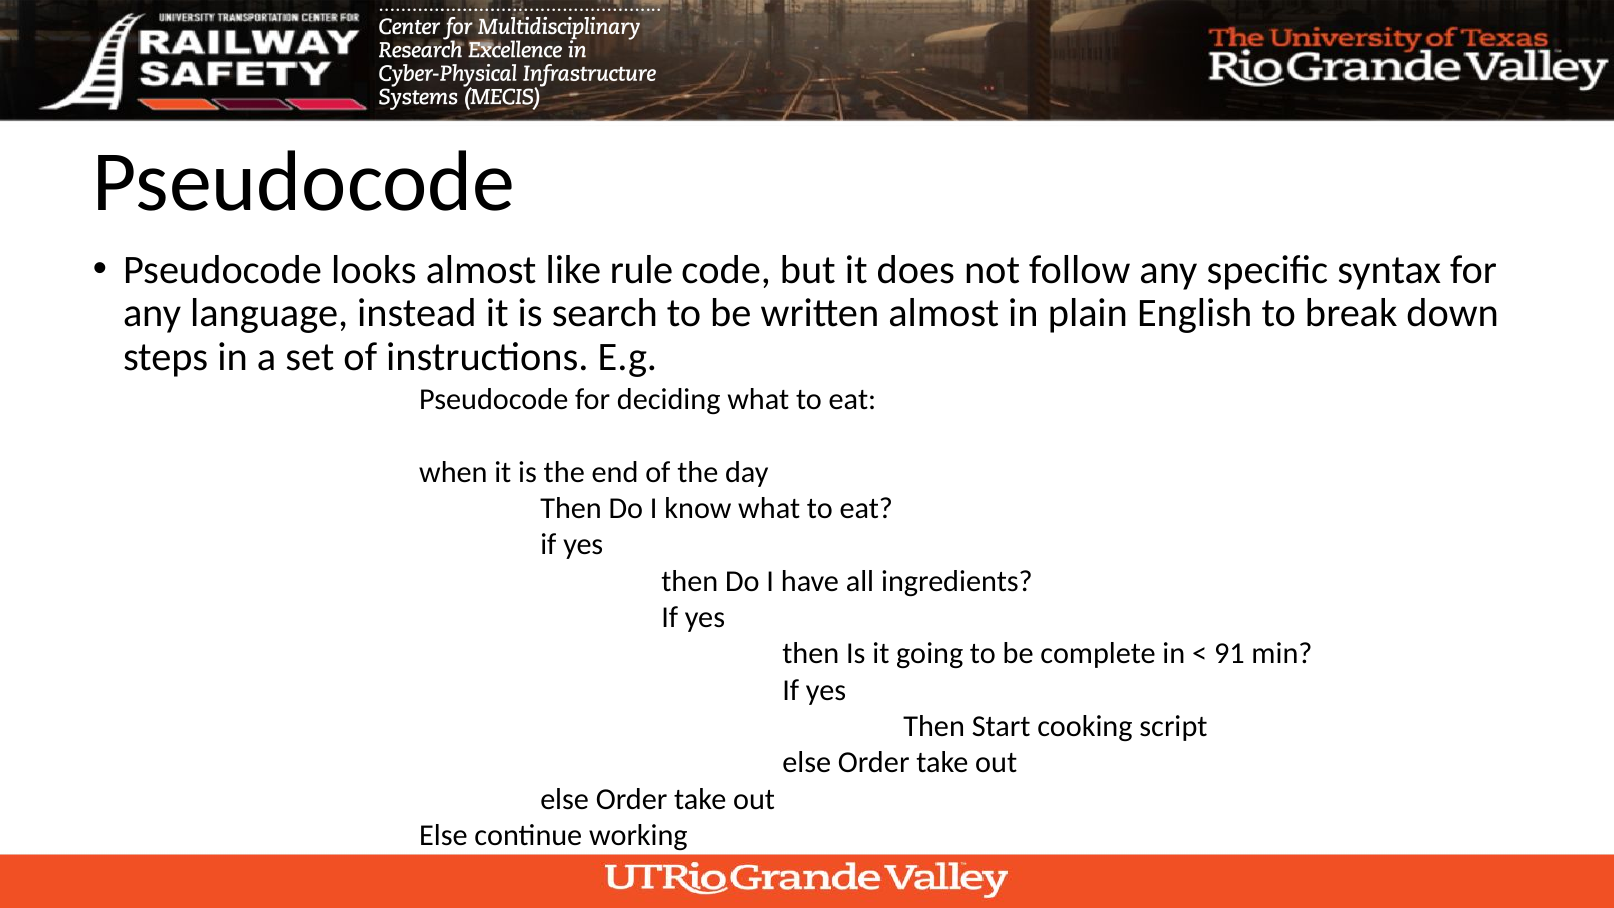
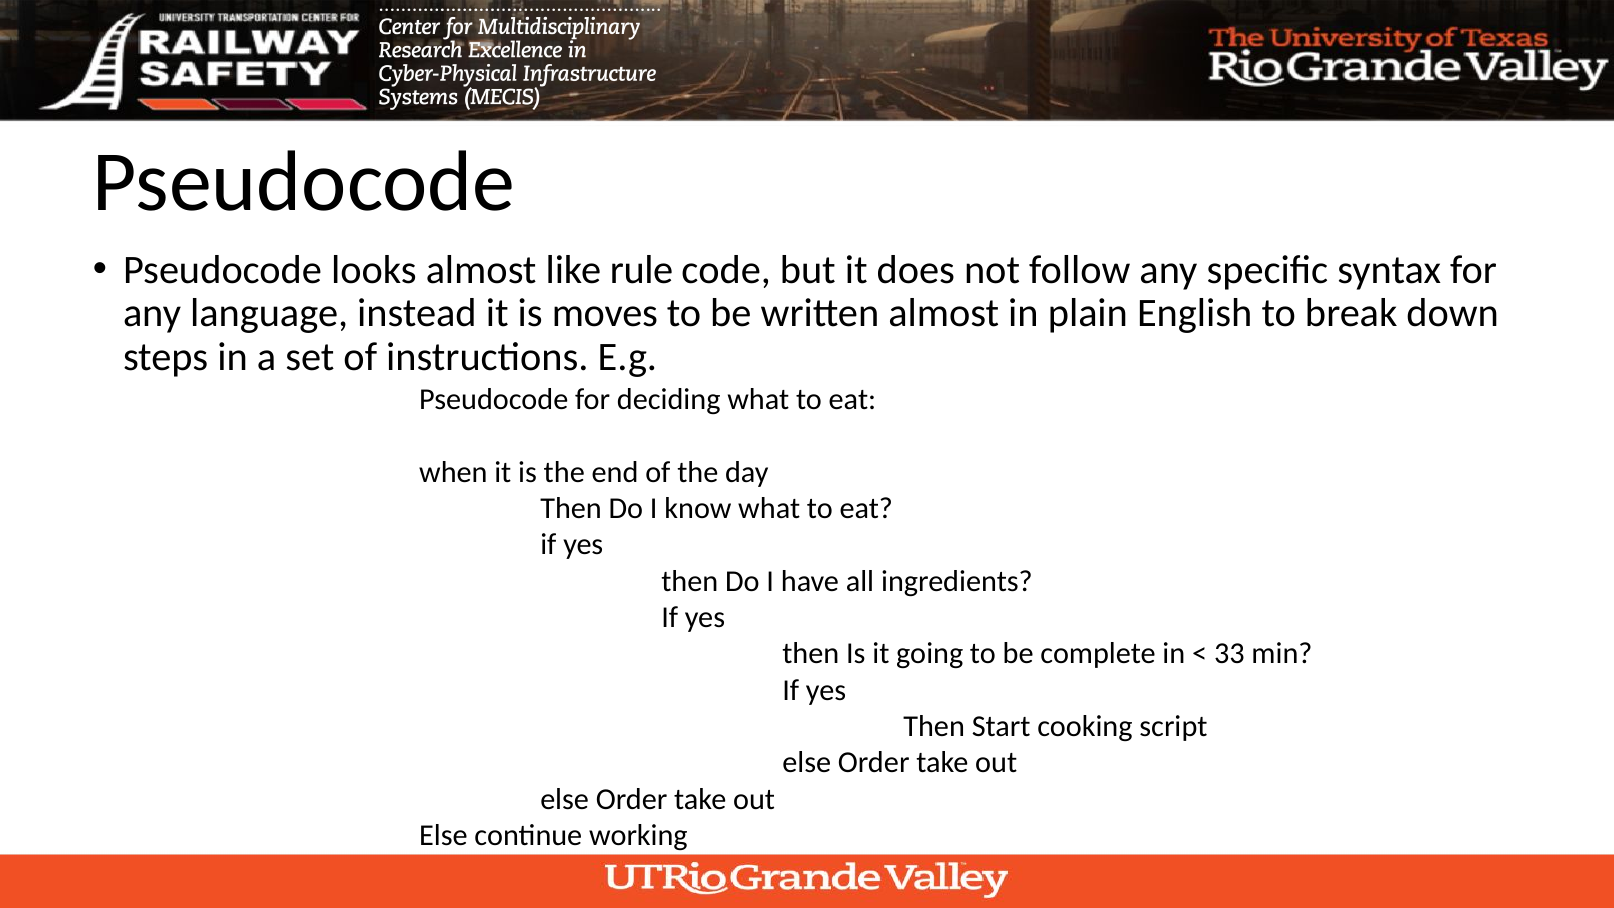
search: search -> moves
91: 91 -> 33
